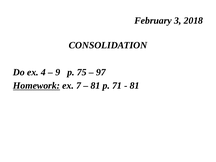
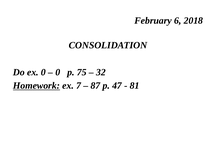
3: 3 -> 6
ex 4: 4 -> 0
9 at (58, 72): 9 -> 0
97: 97 -> 32
81 at (95, 86): 81 -> 87
71: 71 -> 47
